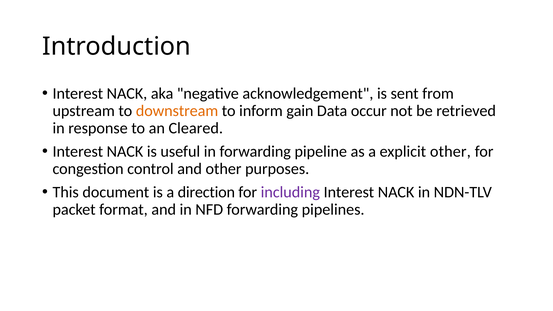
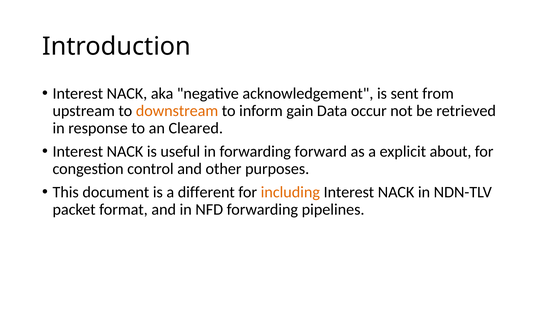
pipeline: pipeline -> forward
explicit other: other -> about
direction: direction -> different
including colour: purple -> orange
